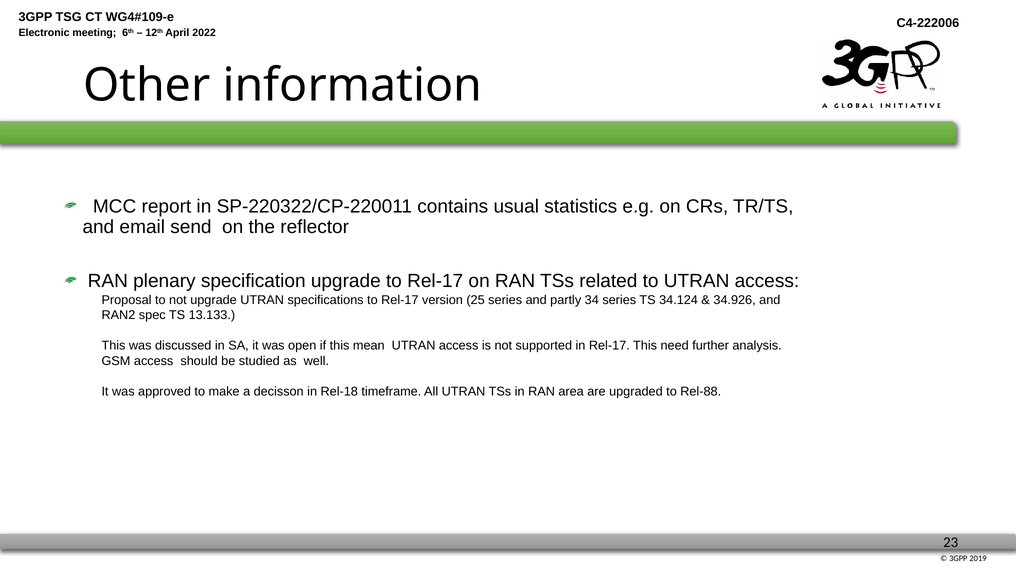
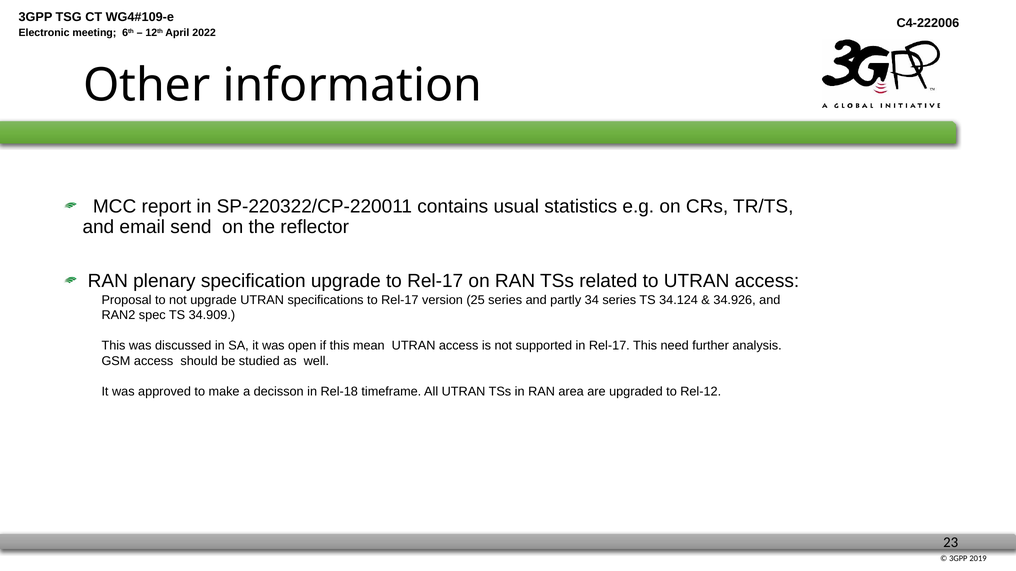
13.133: 13.133 -> 34.909
Rel-88: Rel-88 -> Rel-12
